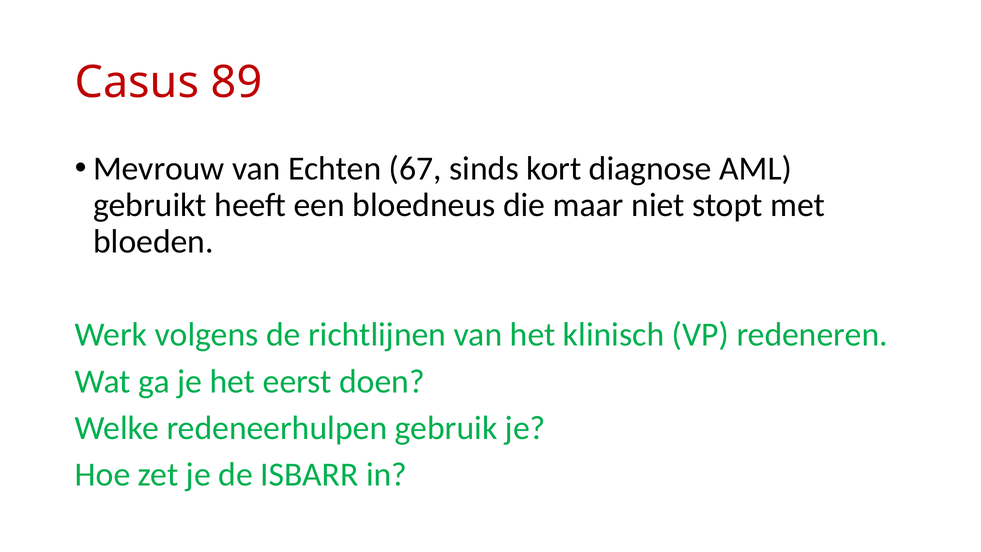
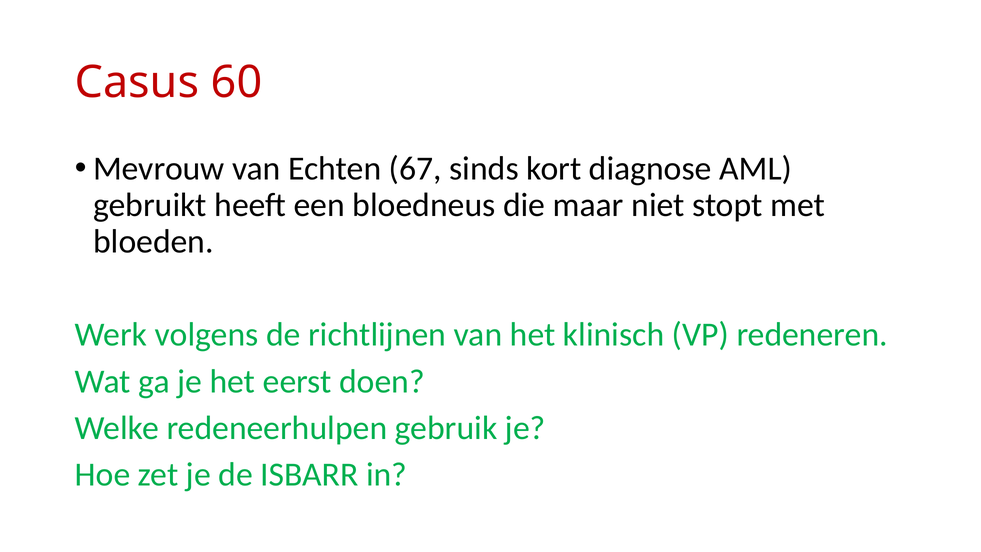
89: 89 -> 60
